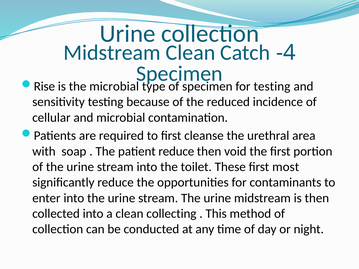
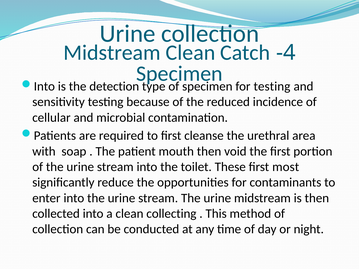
Rise at (44, 86): Rise -> Into
the microbial: microbial -> detection
patient reduce: reduce -> mouth
